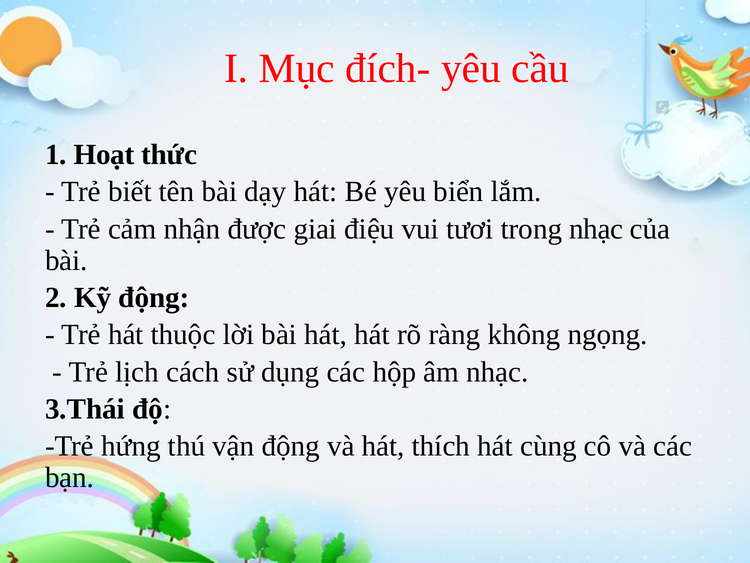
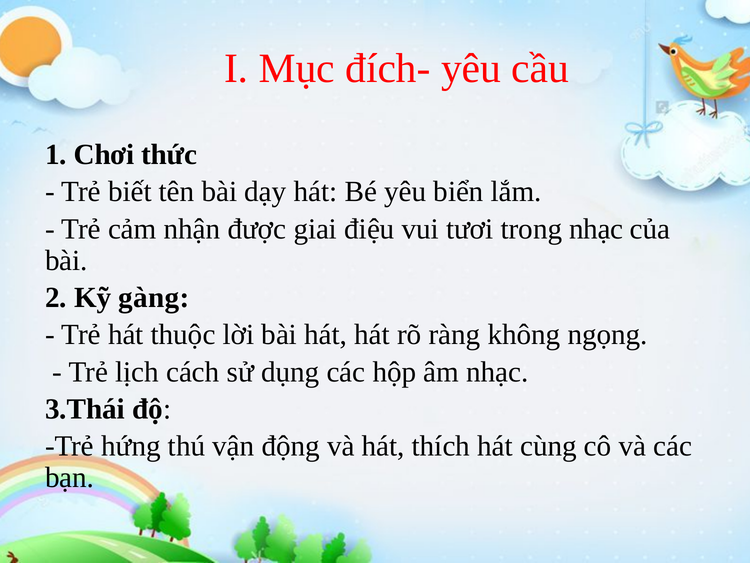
Hoạt: Hoạt -> Chơi
Kỹ động: động -> gàng
